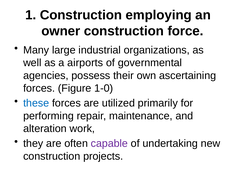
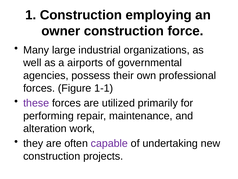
ascertaining: ascertaining -> professional
1-0: 1-0 -> 1-1
these colour: blue -> purple
